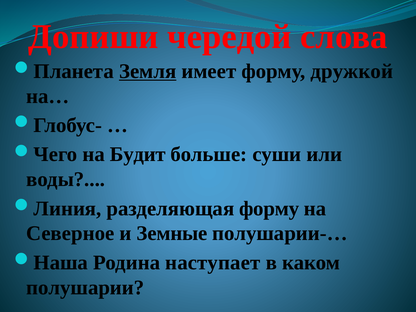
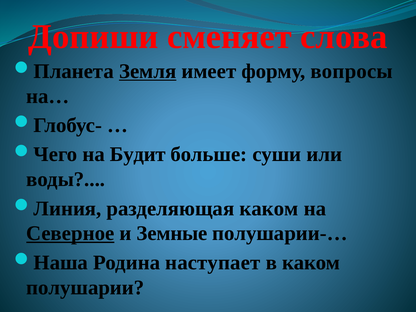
чередой: чередой -> сменяет
дружкой: дружкой -> вопросы
разделяющая форму: форму -> каком
Северное underline: none -> present
